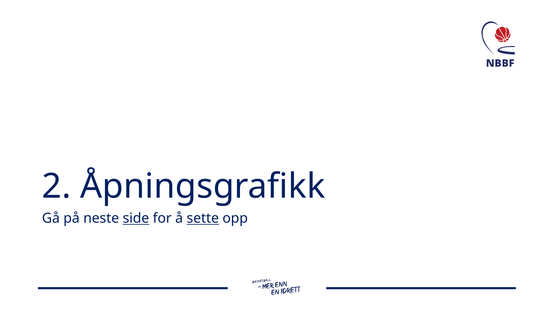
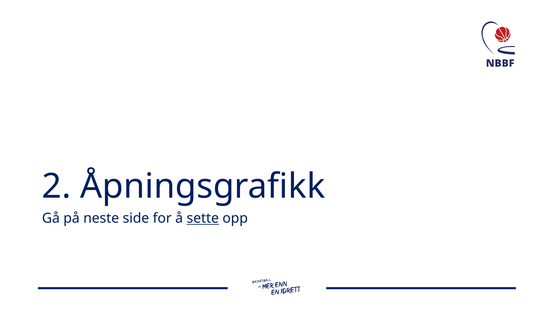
side underline: present -> none
